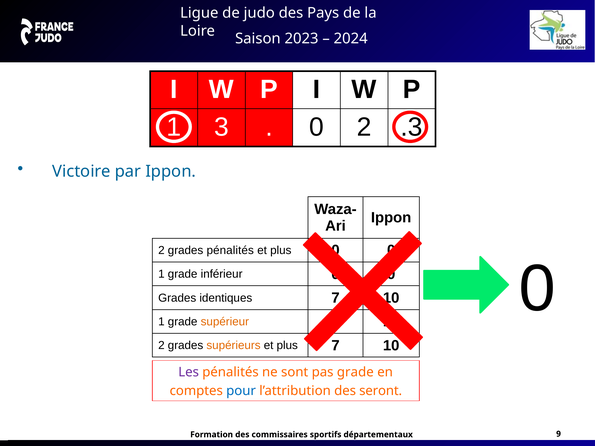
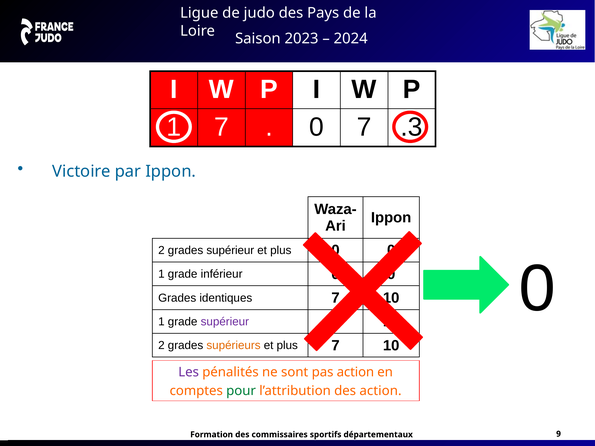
3 at (221, 127): 3 -> 7
0 2: 2 -> 7
grades pénalités: pénalités -> supérieur
supérieur at (225, 322) colour: orange -> purple
pas grade: grade -> action
pour colour: blue -> green
des seront: seront -> action
